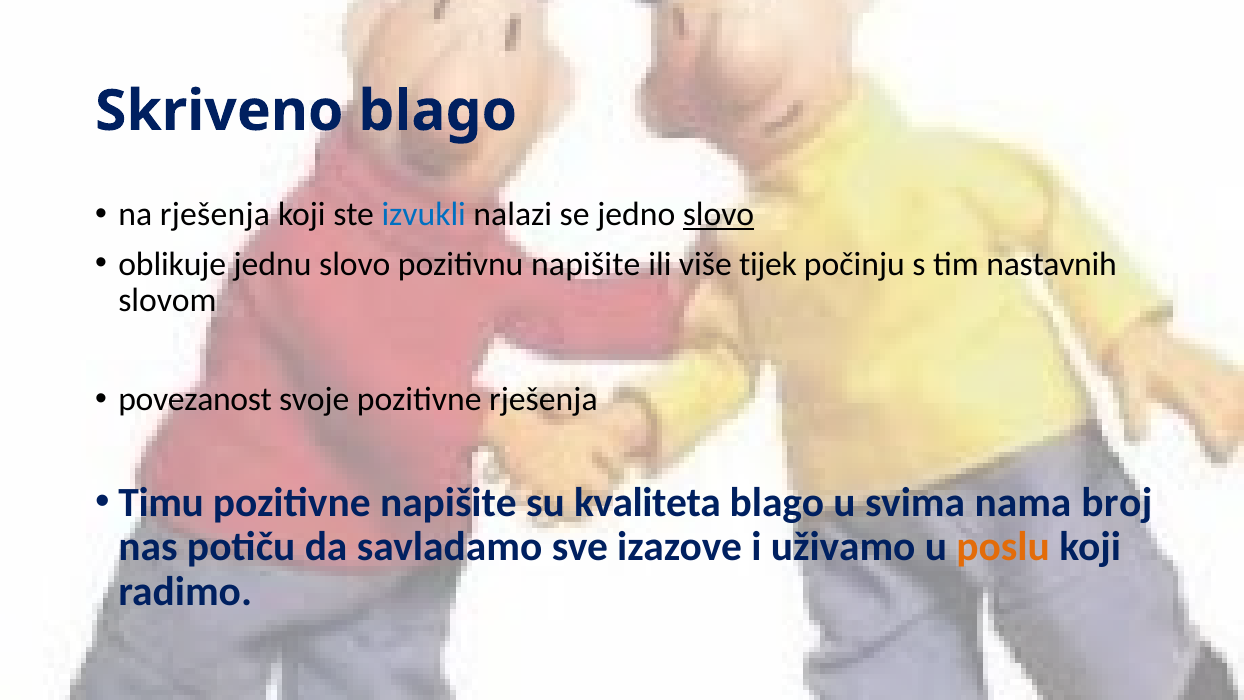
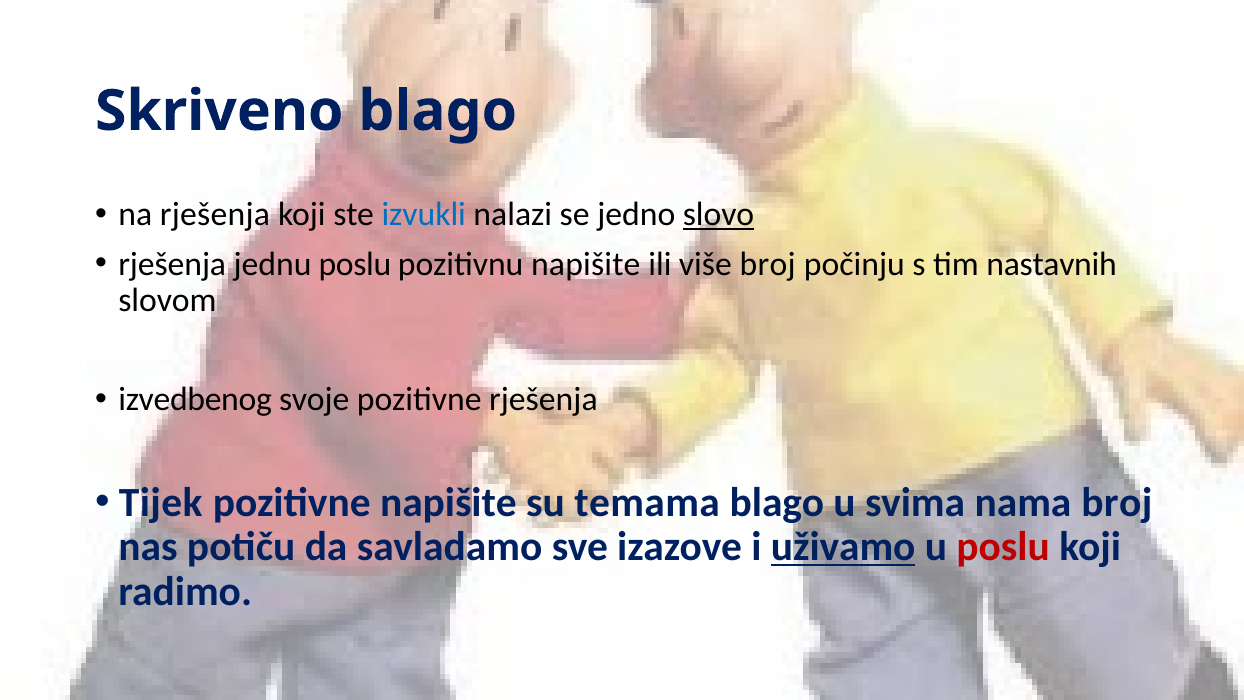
oblikuje at (172, 264): oblikuje -> rješenja
jednu slovo: slovo -> poslu
više tijek: tijek -> broj
povezanost: povezanost -> izvedbenog
Timu: Timu -> Tijek
kvaliteta: kvaliteta -> temama
uživamo underline: none -> present
poslu at (1003, 547) colour: orange -> red
